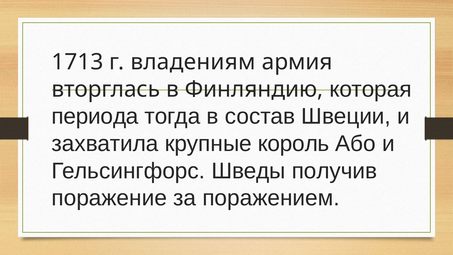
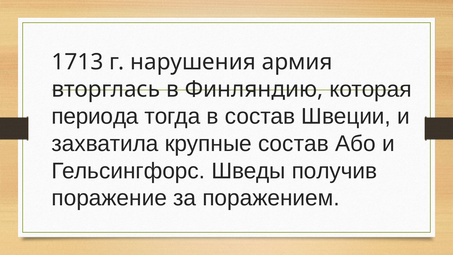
владениям: владениям -> нарушения
крупные король: король -> состав
